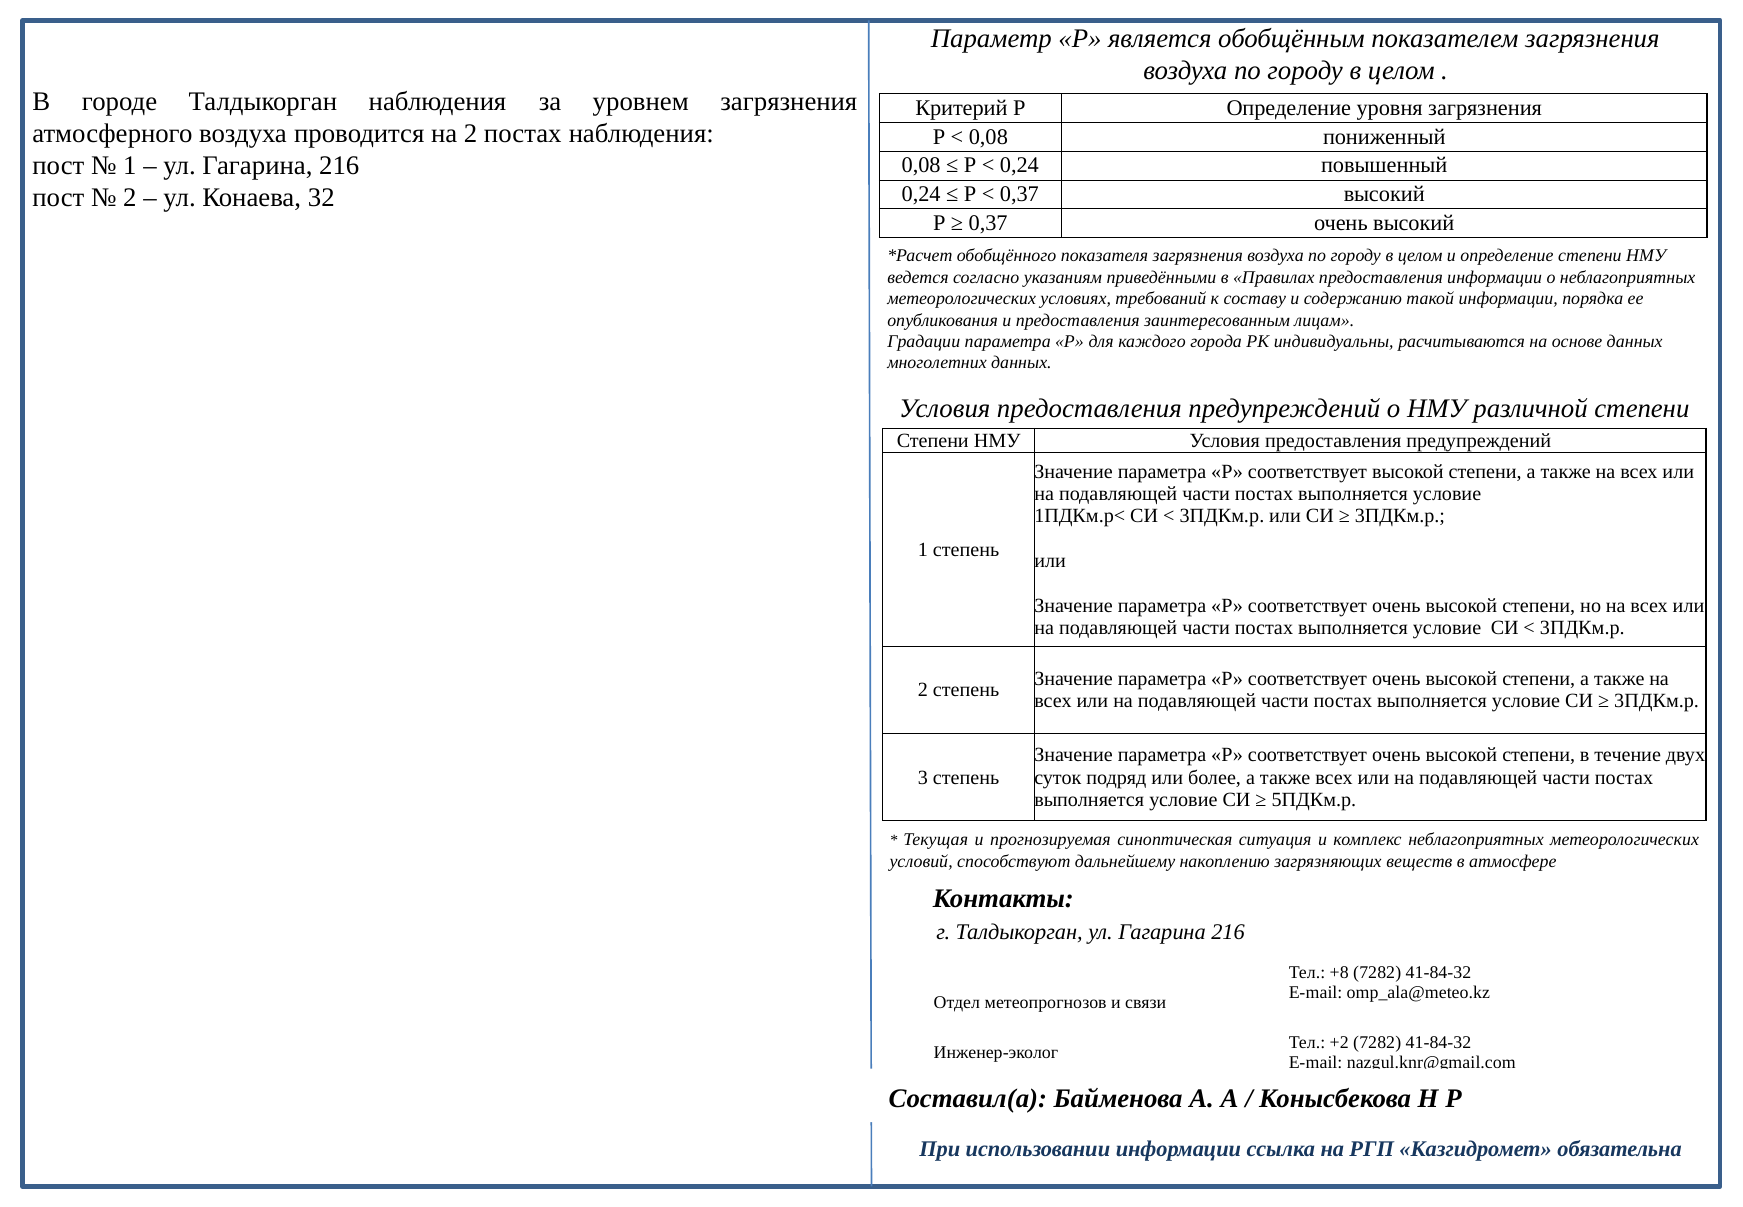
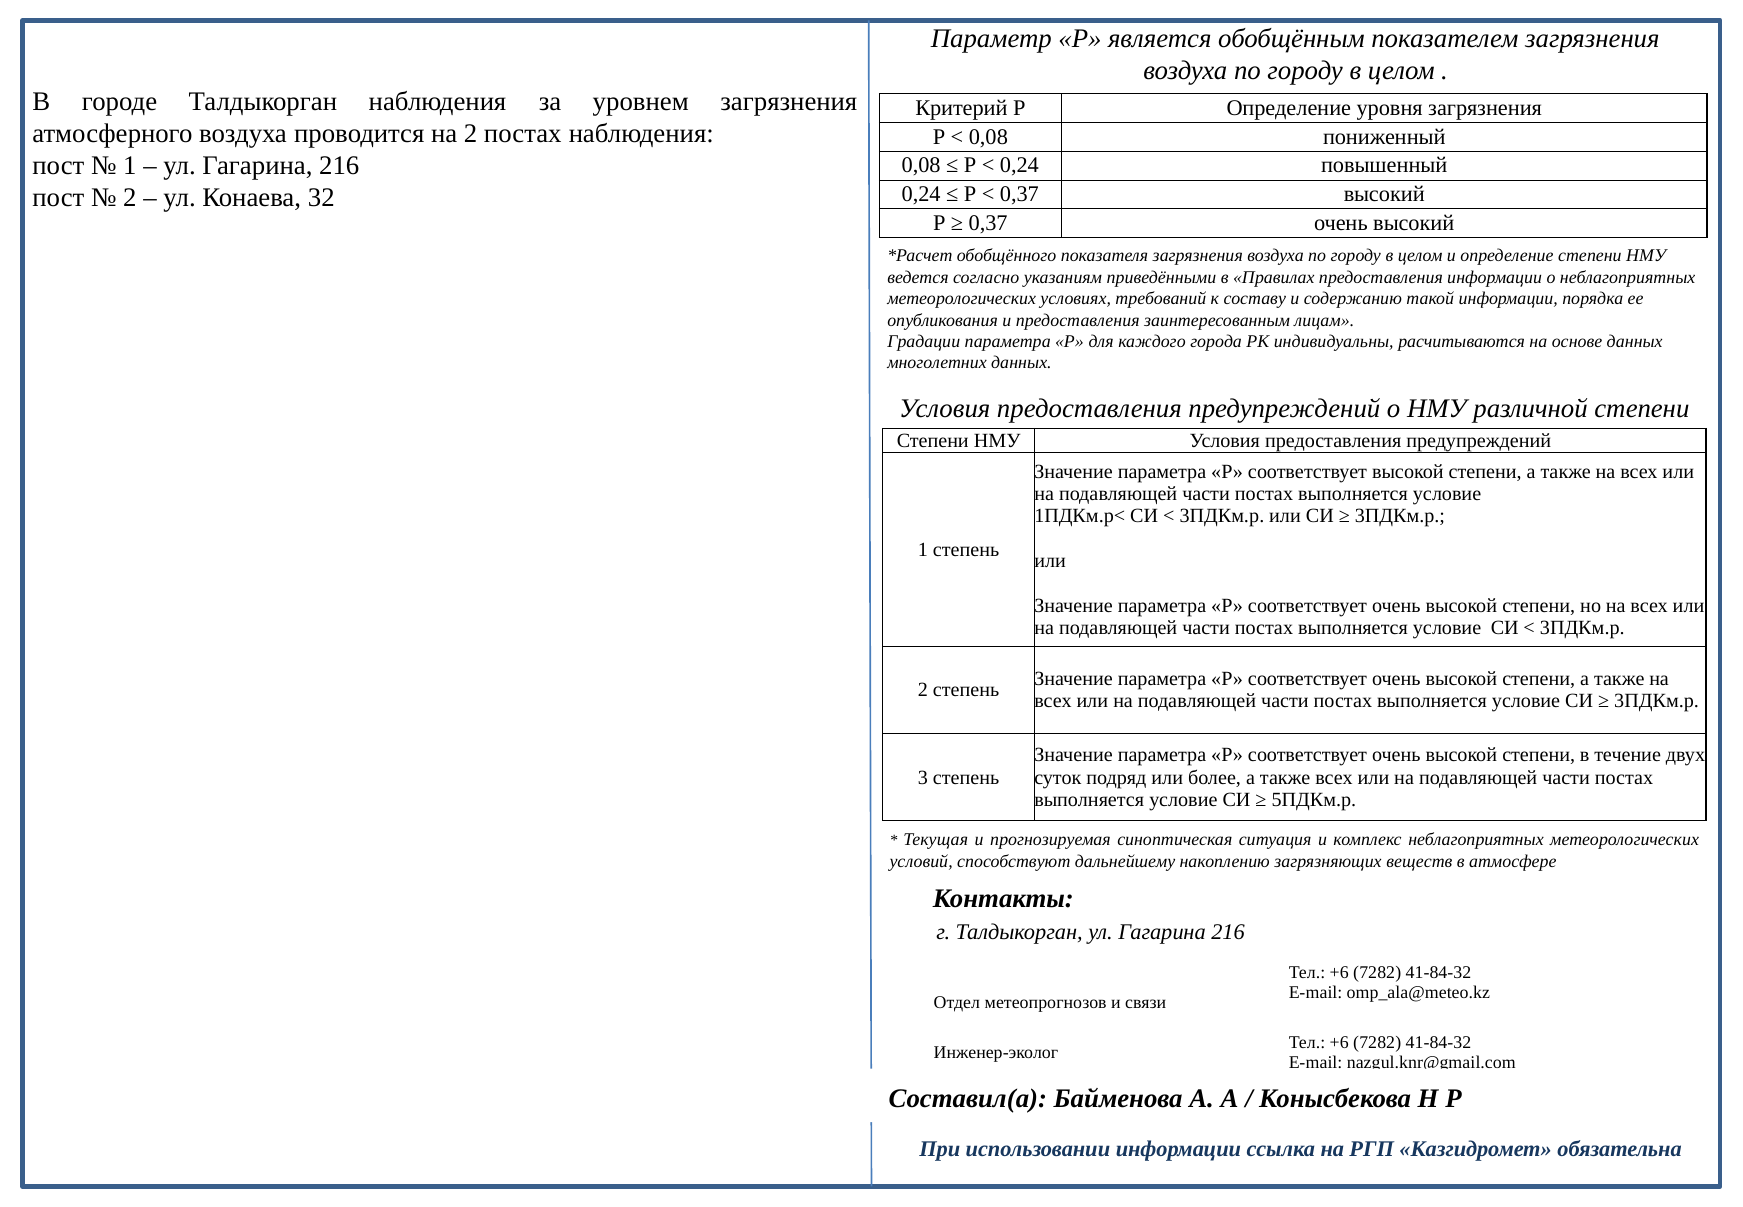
+8 at (1339, 973): +8 -> +6
+2 at (1339, 1042): +2 -> +6
